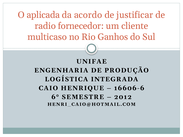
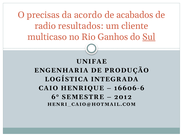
aplicada: aplicada -> precisas
justificar: justificar -> acabados
fornecedor: fornecedor -> resultados
Sul underline: none -> present
